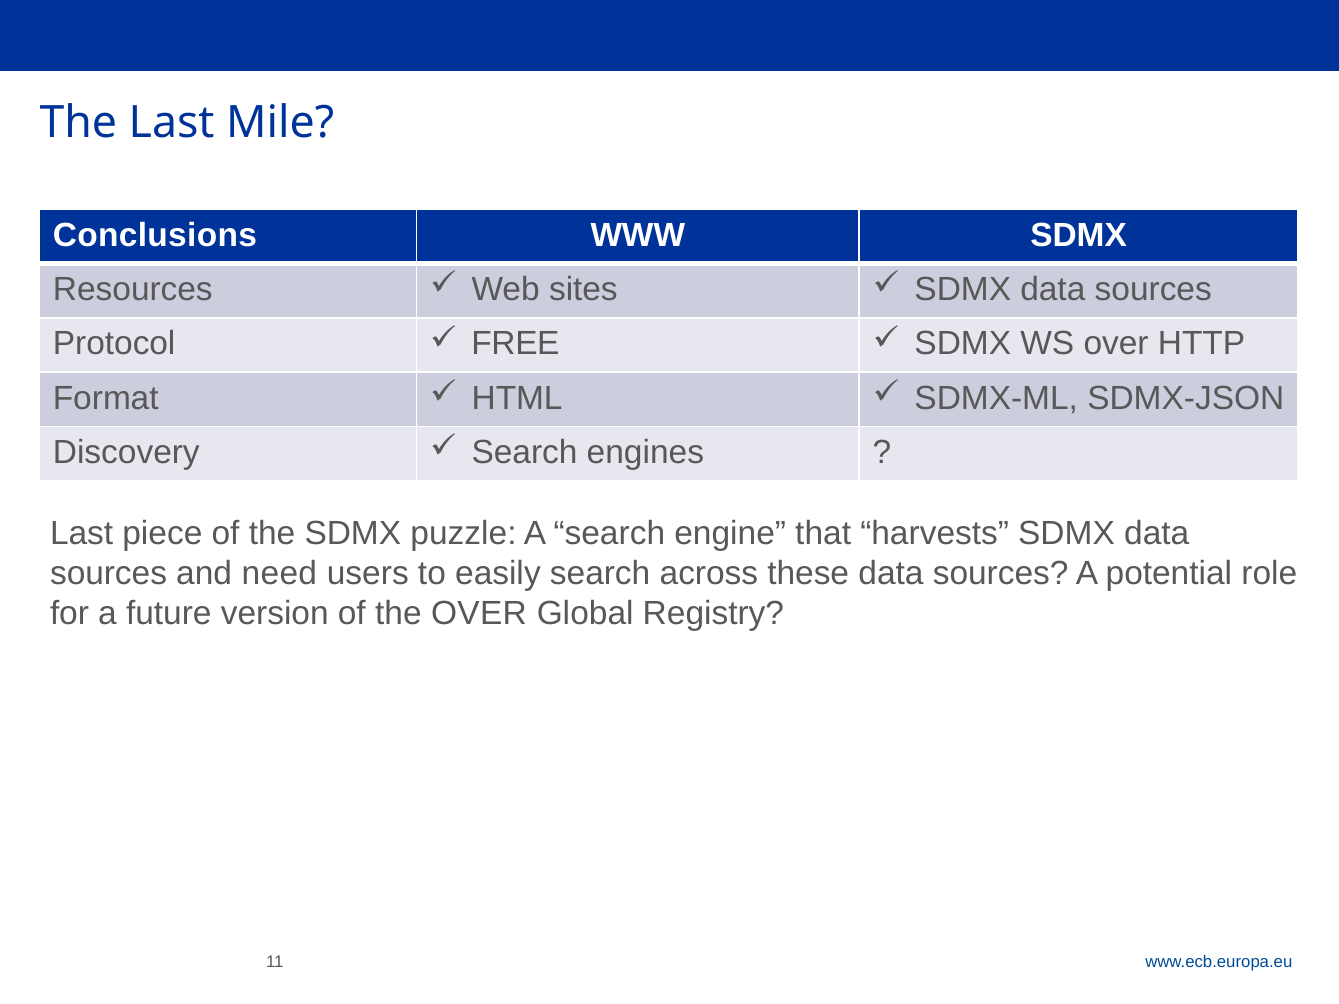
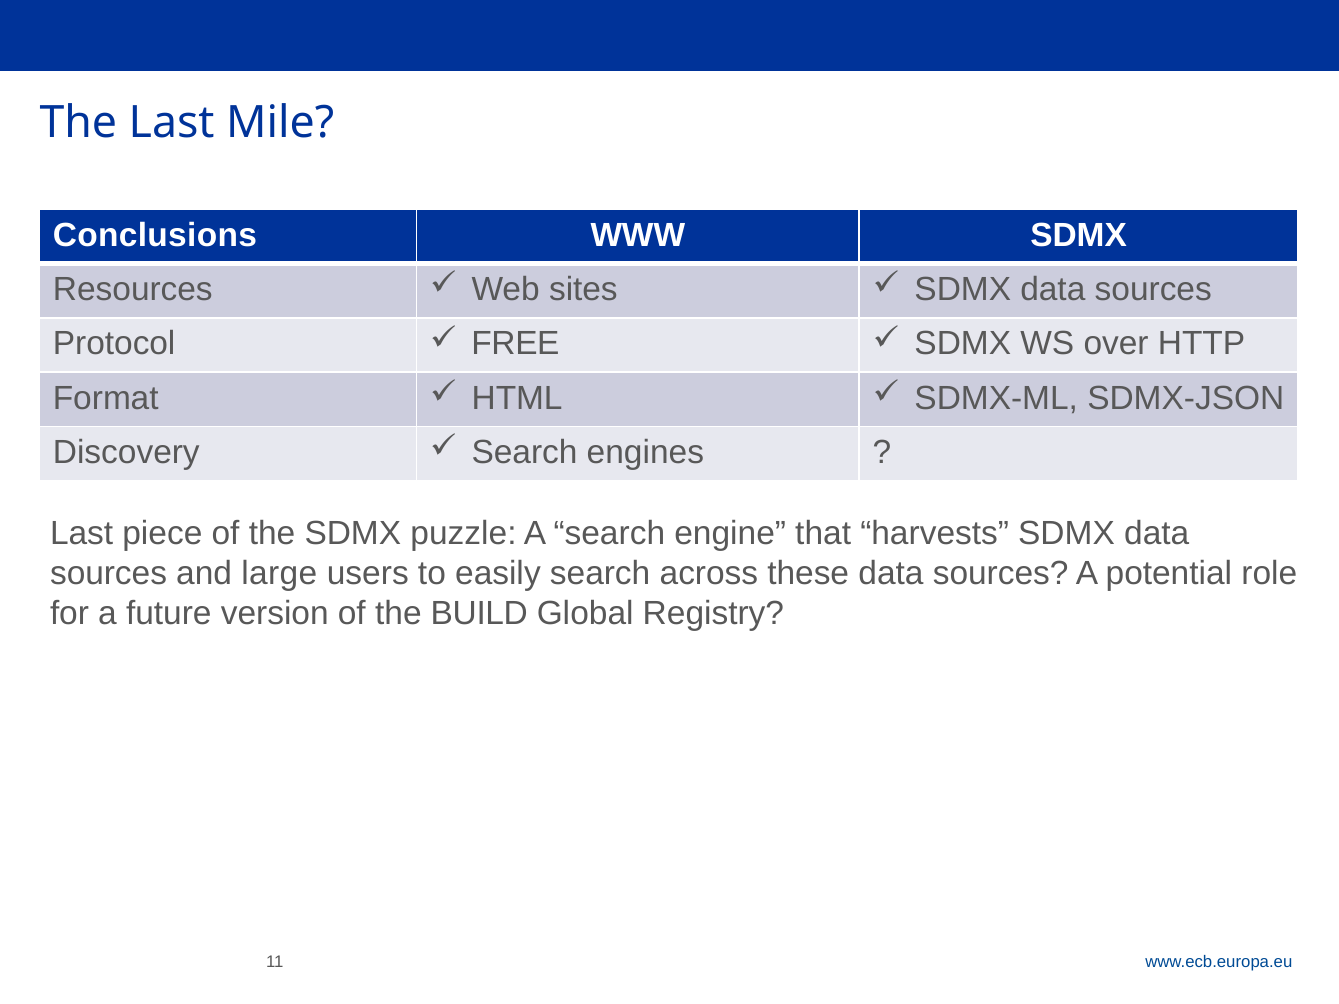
need: need -> large
the OVER: OVER -> BUILD
